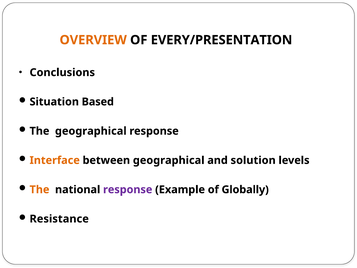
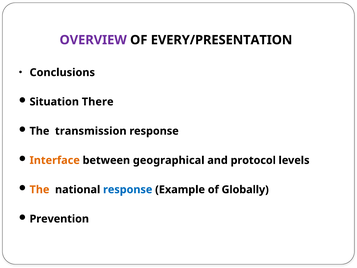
OVERVIEW colour: orange -> purple
Based: Based -> There
The geographical: geographical -> transmission
solution: solution -> protocol
response at (128, 189) colour: purple -> blue
Resistance: Resistance -> Prevention
